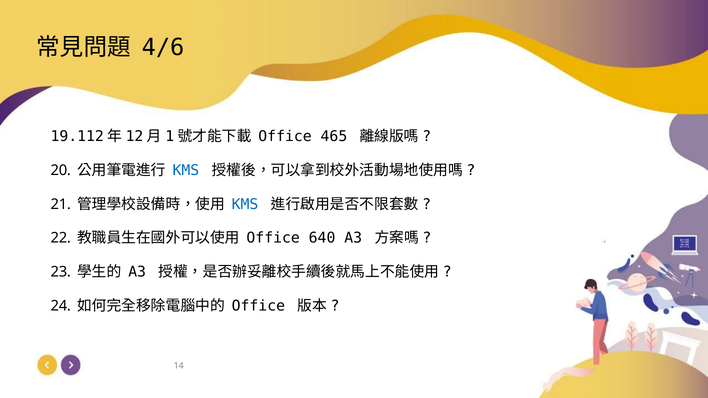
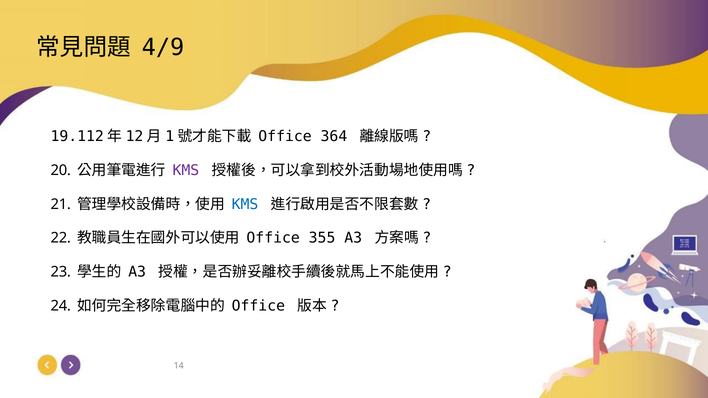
4/6: 4/6 -> 4/9
465: 465 -> 364
KMS at (186, 170) colour: blue -> purple
640: 640 -> 355
